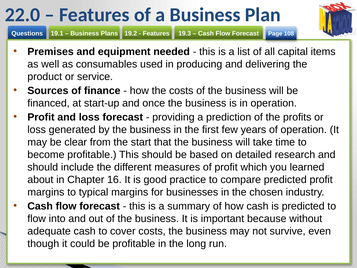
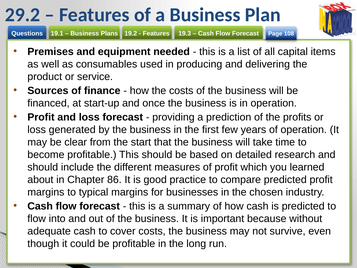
22.0: 22.0 -> 29.2
16: 16 -> 86
